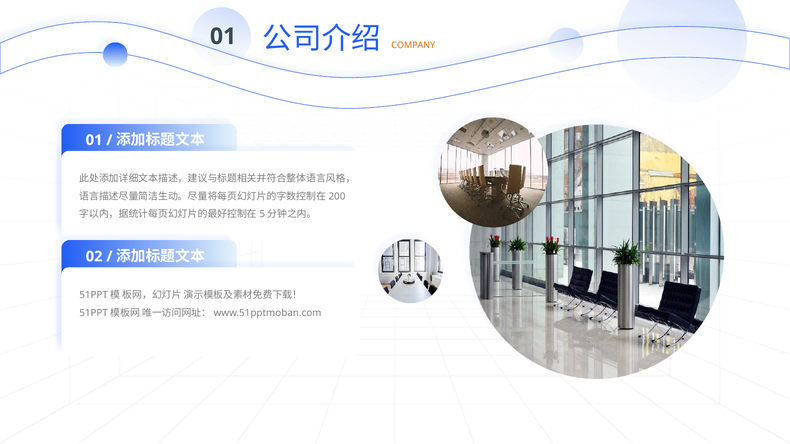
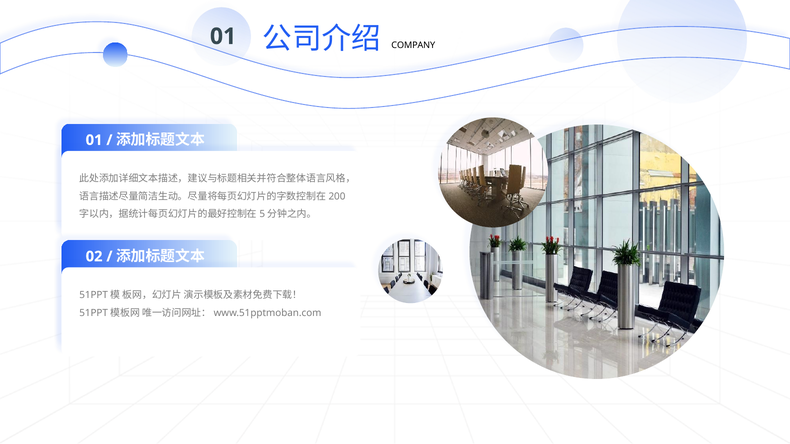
COMPANY colour: orange -> black
